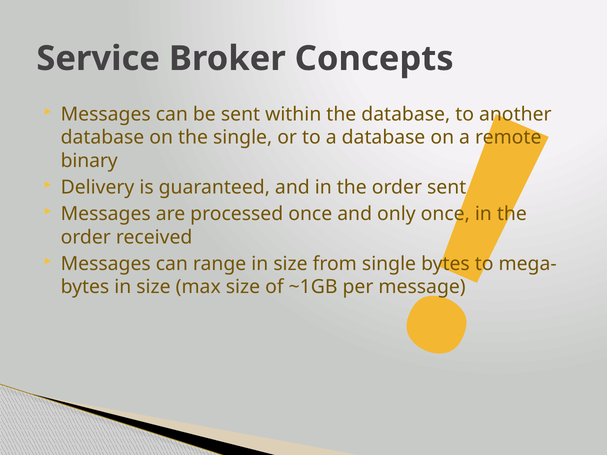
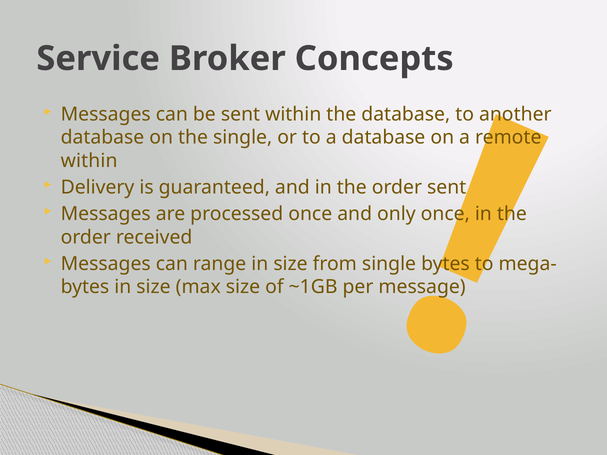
binary at (89, 161): binary -> within
